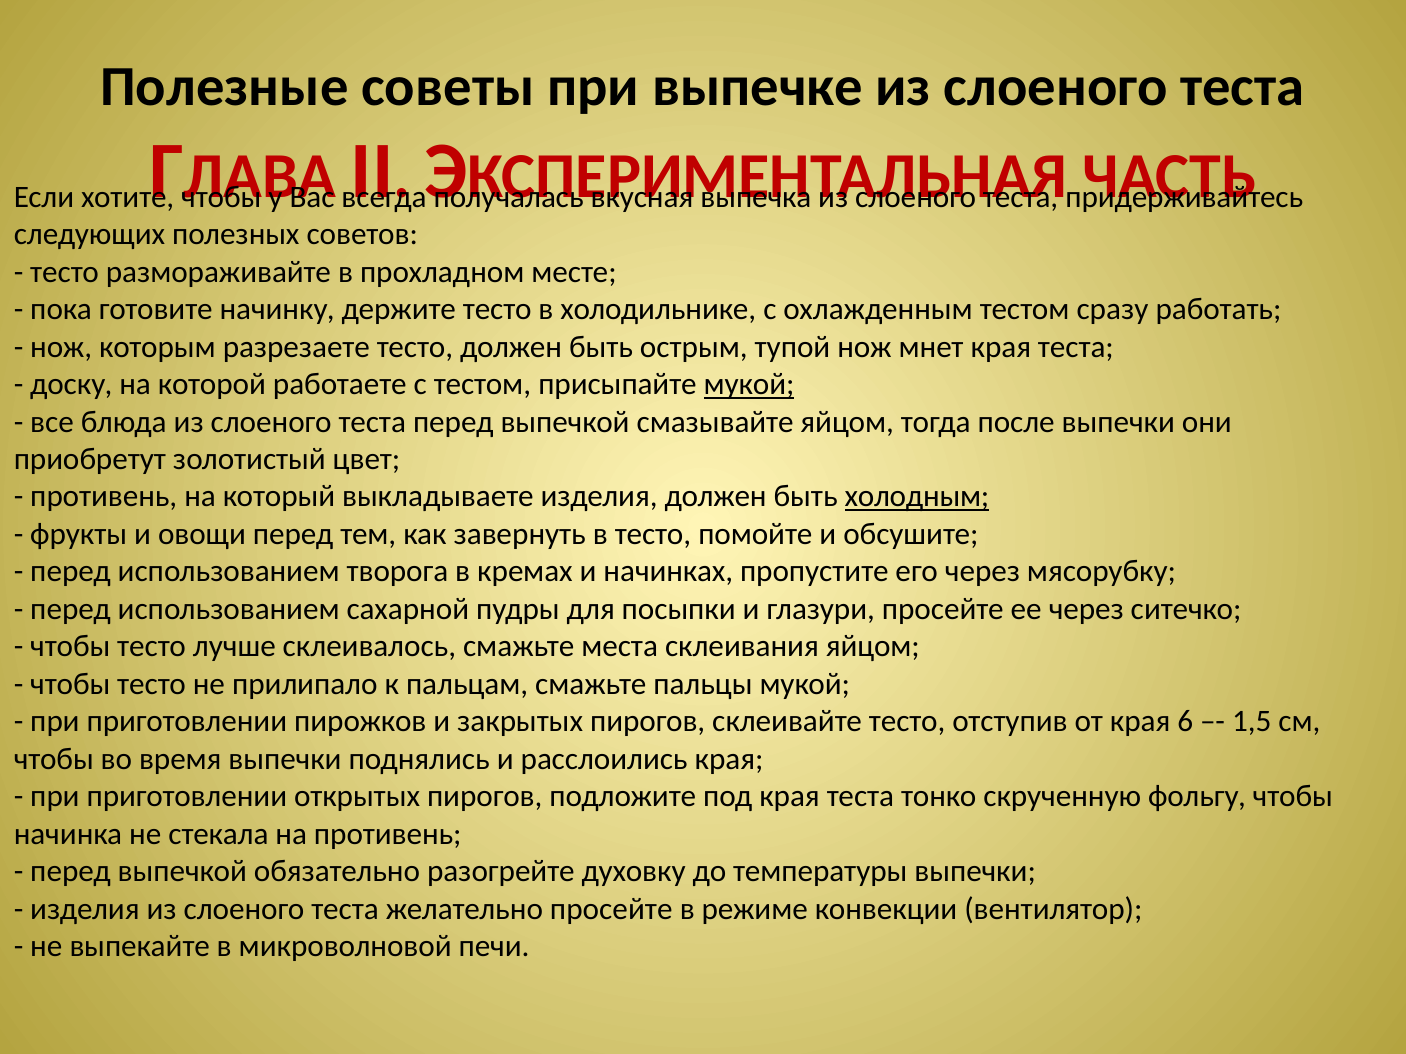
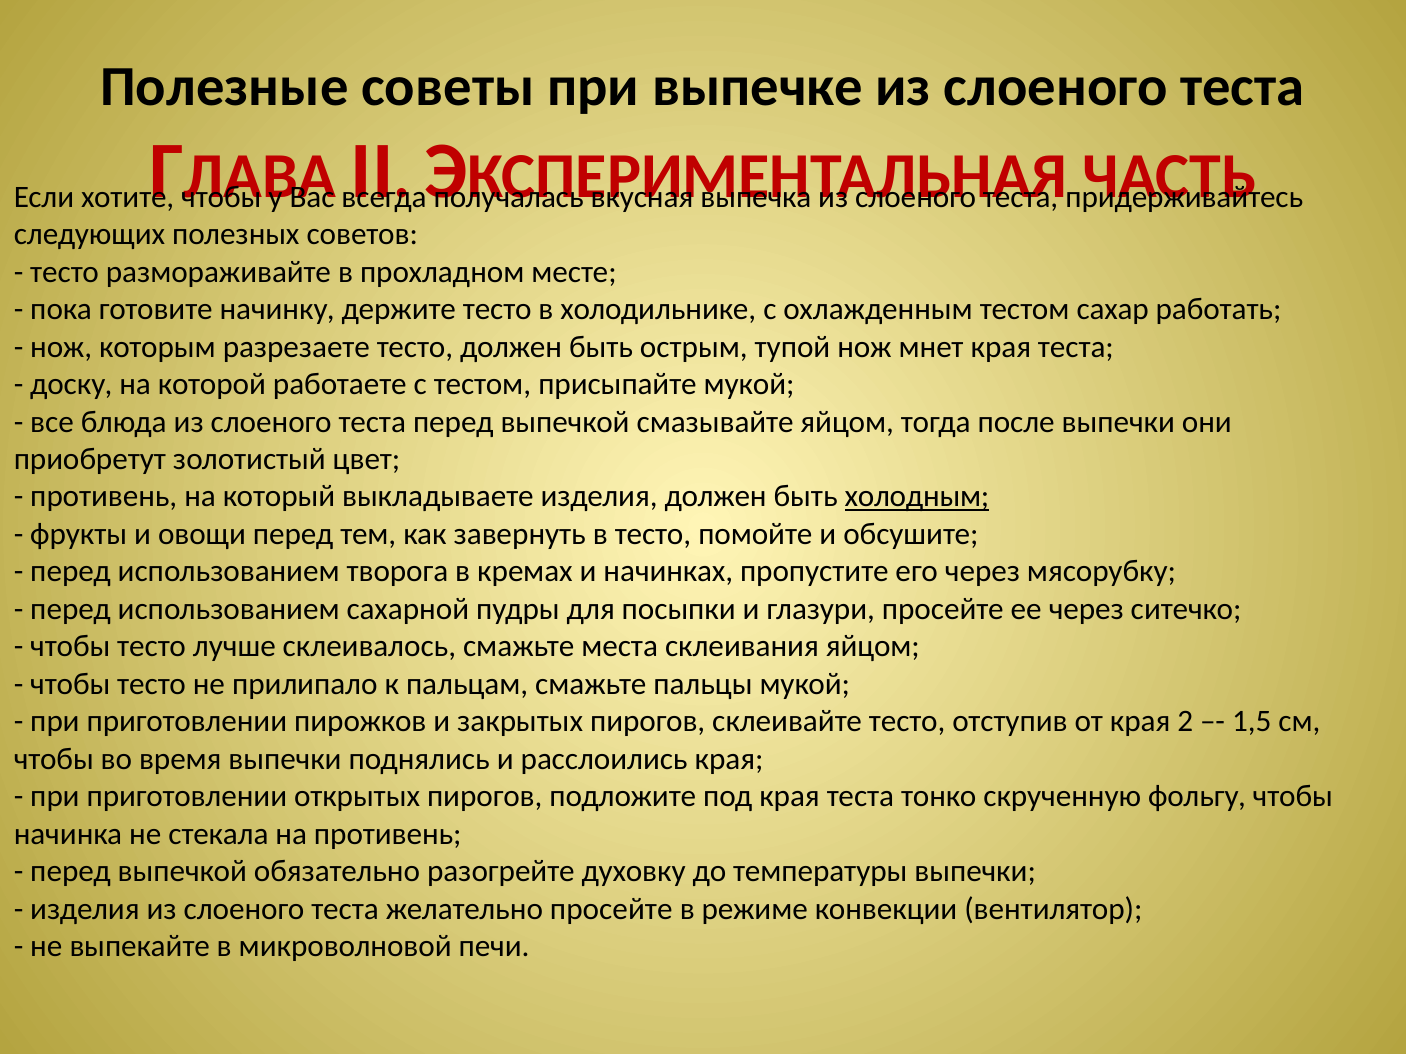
сразу: сразу -> сахар
мукой at (749, 384) underline: present -> none
6: 6 -> 2
